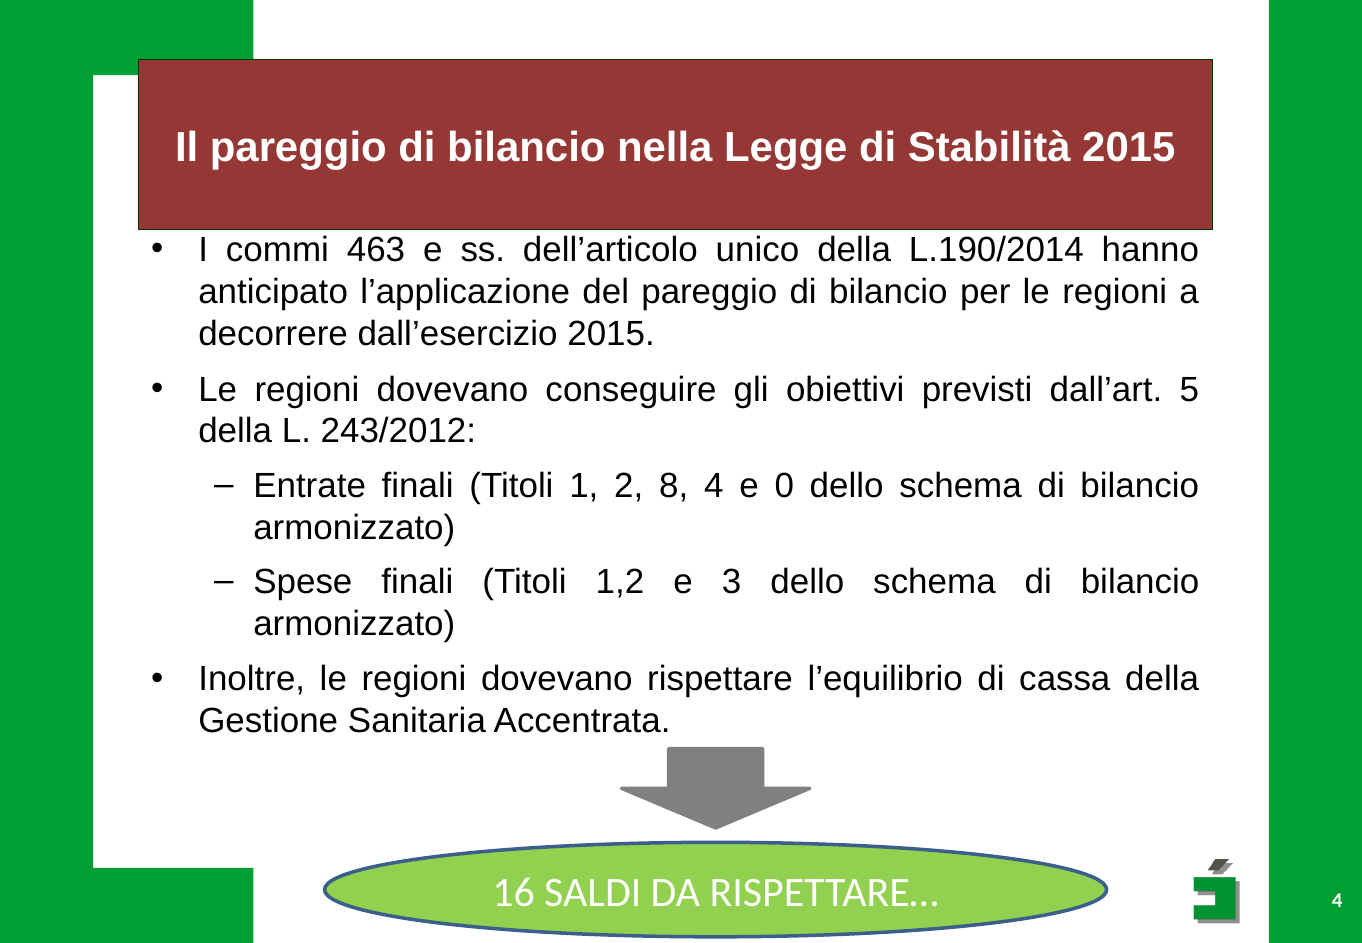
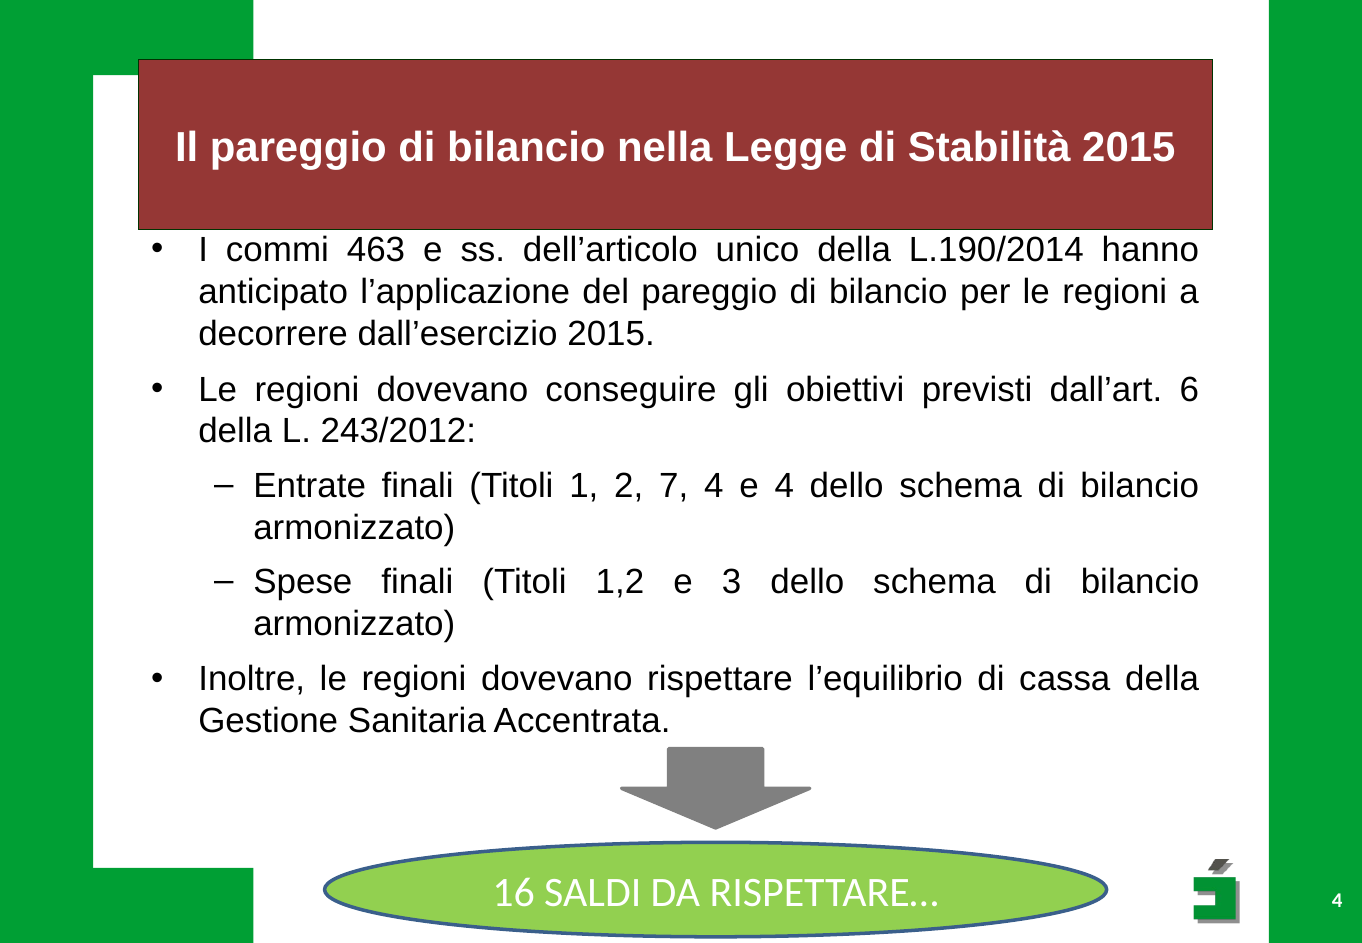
5: 5 -> 6
8: 8 -> 7
e 0: 0 -> 4
